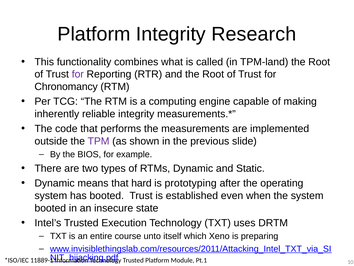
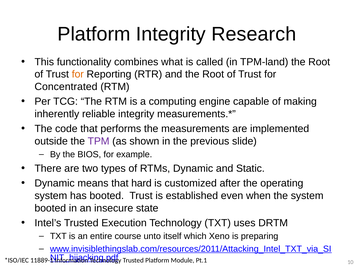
for at (78, 74) colour: purple -> orange
Chronomancy: Chronomancy -> Concentrated
prototyping: prototyping -> customized
